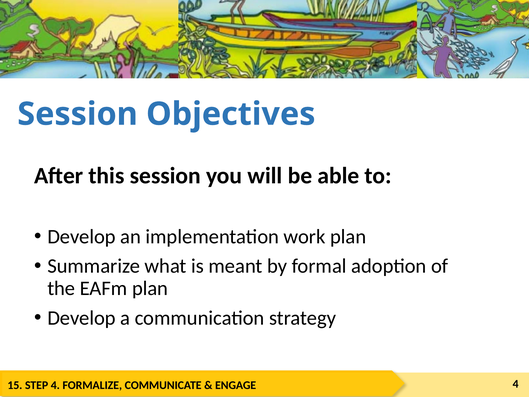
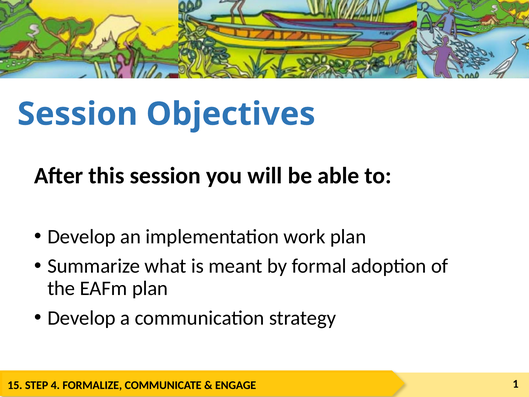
4 at (516, 384): 4 -> 1
